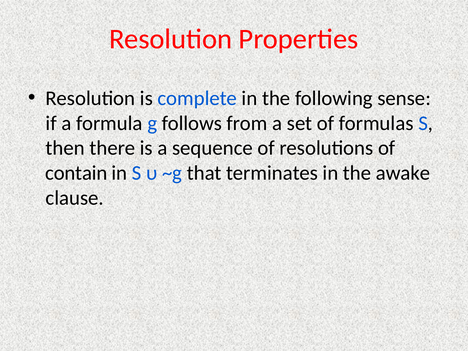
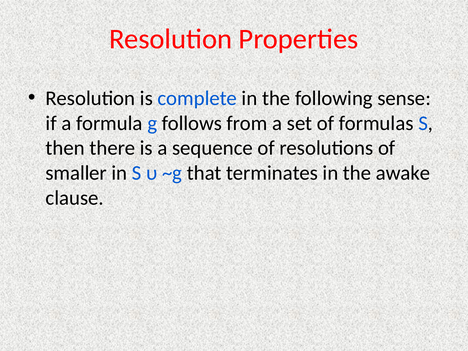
contain: contain -> smaller
